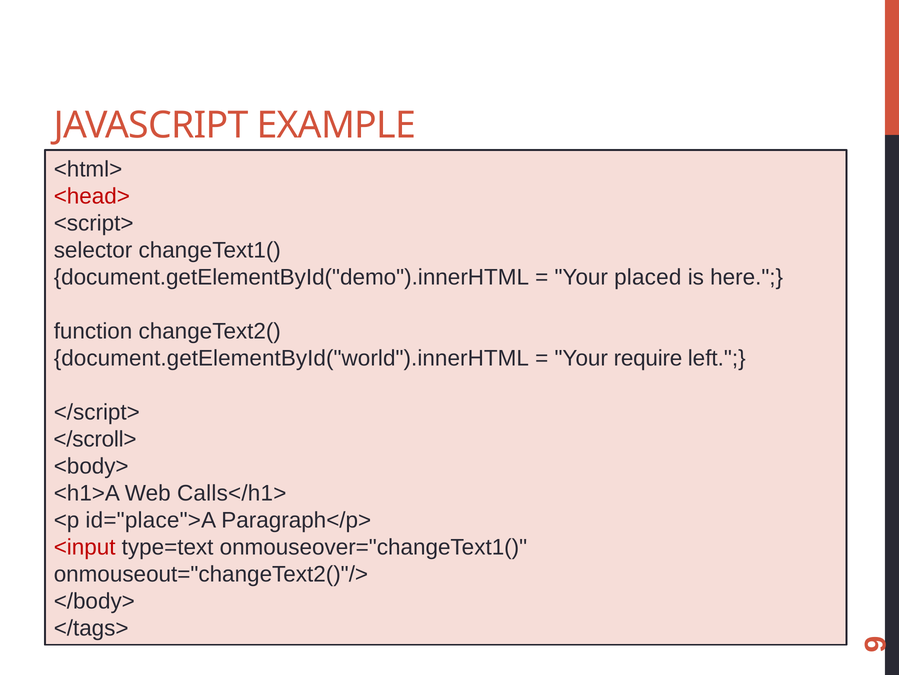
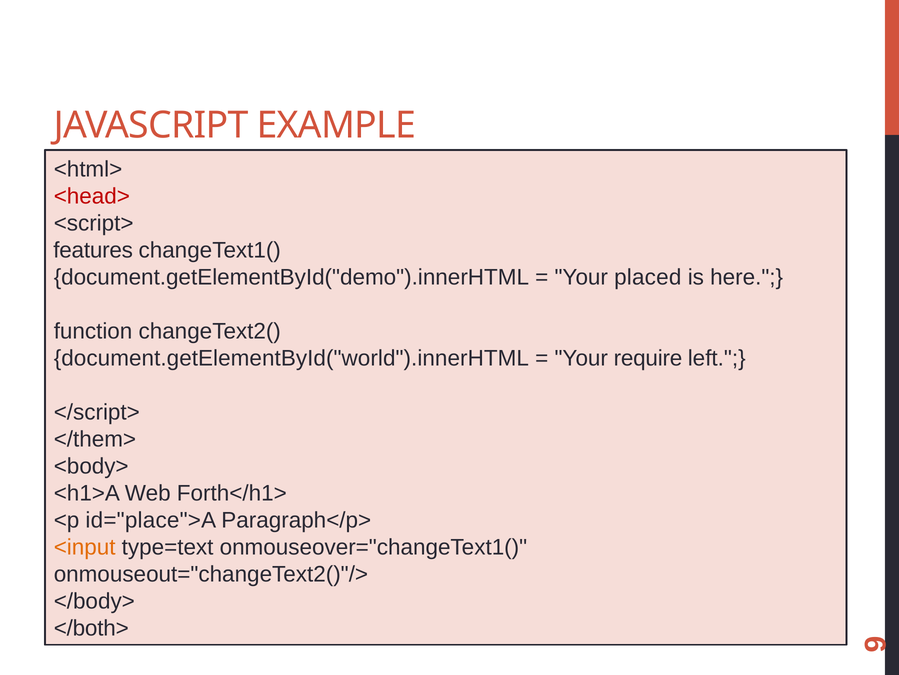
selector: selector -> features
</scroll>: </scroll> -> </them>
Calls</h1>: Calls</h1> -> Forth</h1>
<input colour: red -> orange
</tags>: </tags> -> </both>
